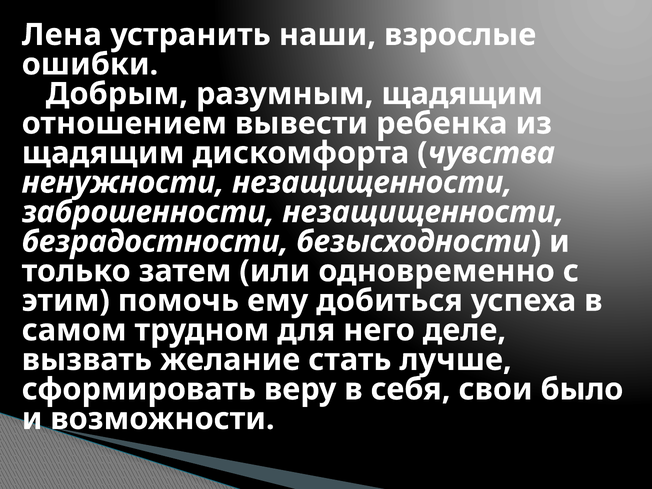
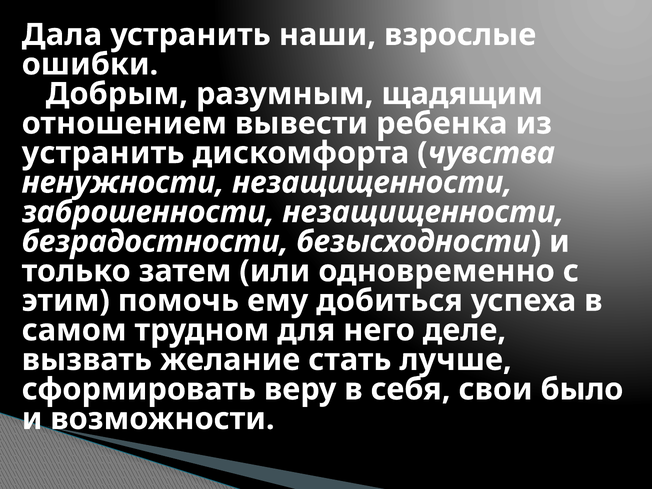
Лена: Лена -> Дала
щадящим at (103, 153): щадящим -> устранить
